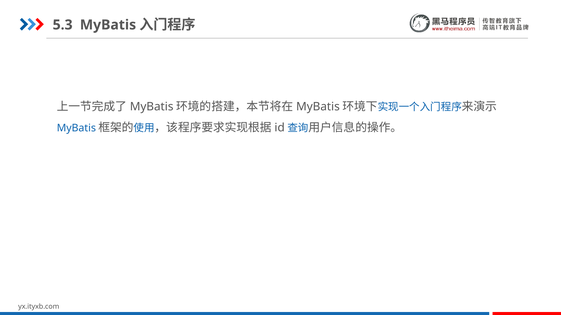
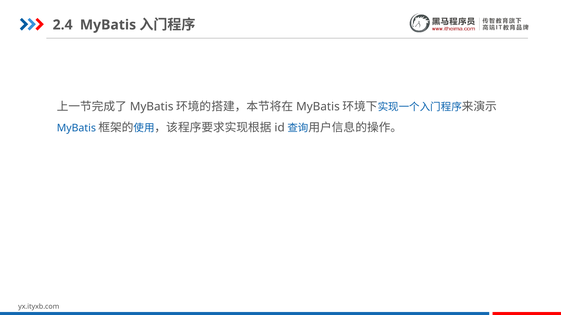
5.3: 5.3 -> 2.4
